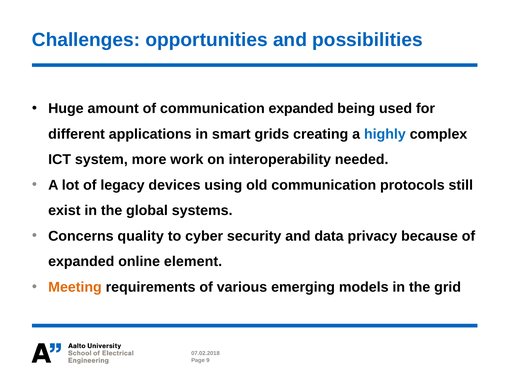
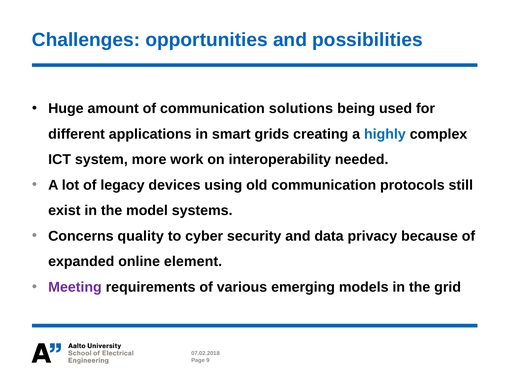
communication expanded: expanded -> solutions
global: global -> model
Meeting colour: orange -> purple
